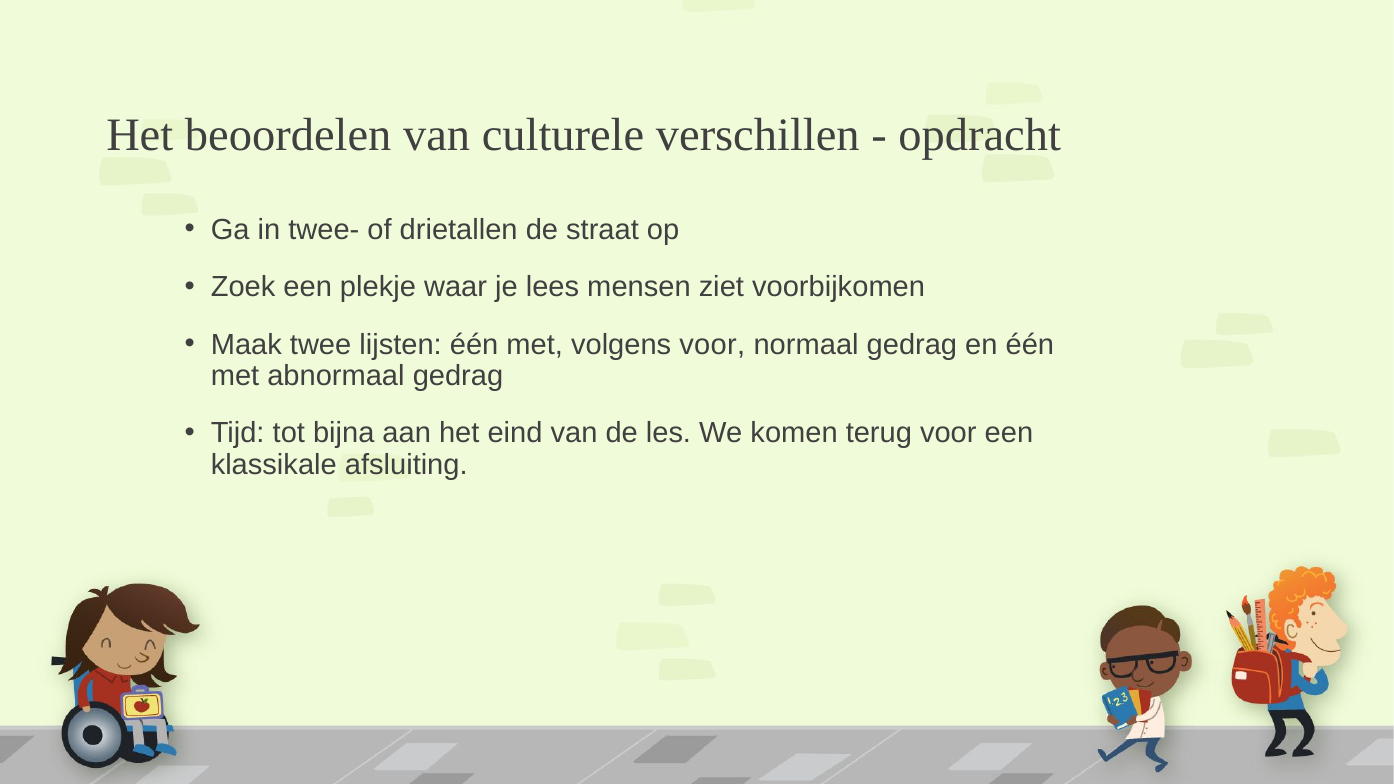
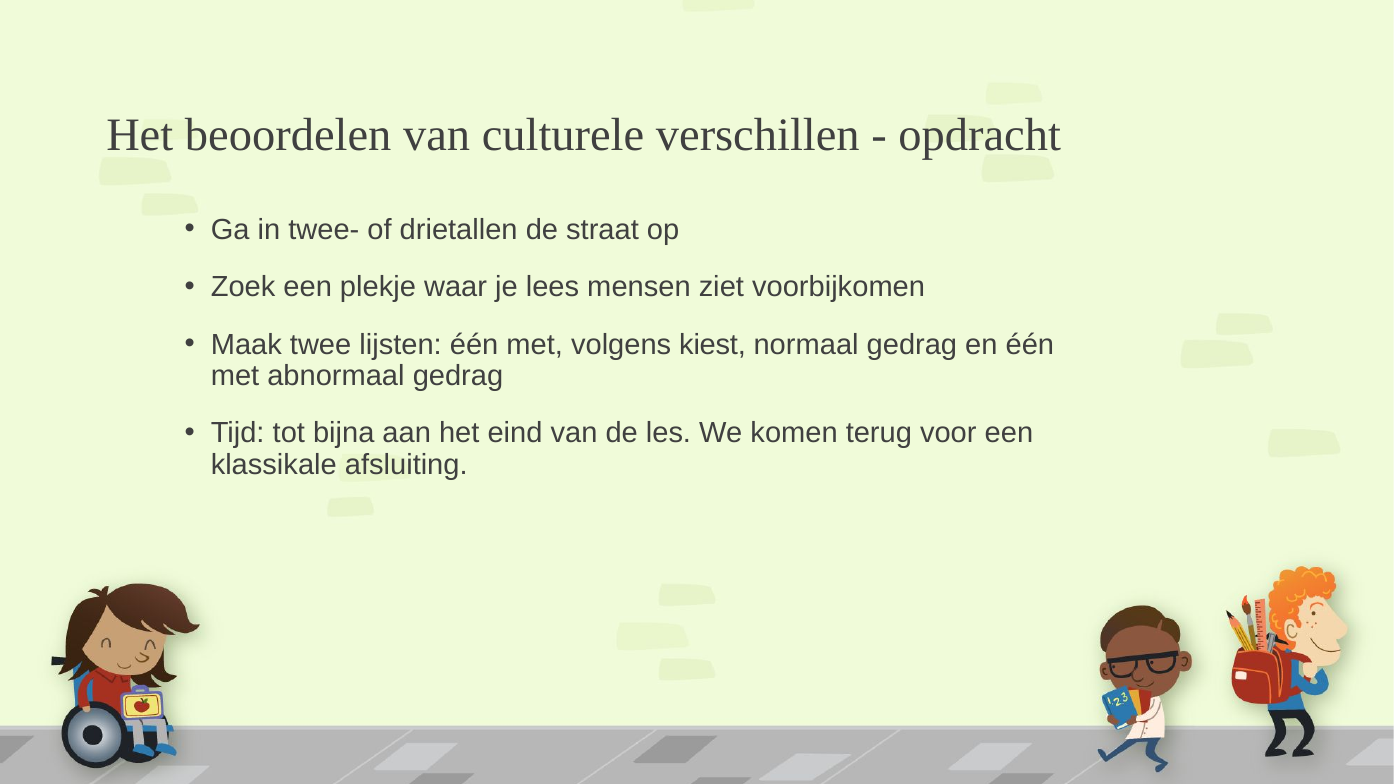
volgens voor: voor -> kiest
